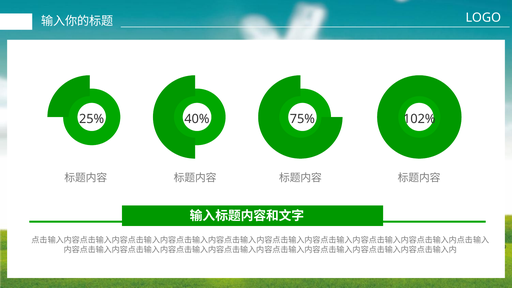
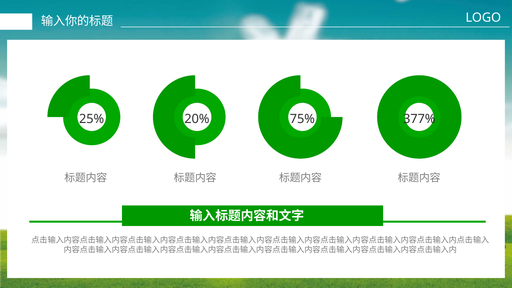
40%: 40% -> 20%
102%: 102% -> 377%
